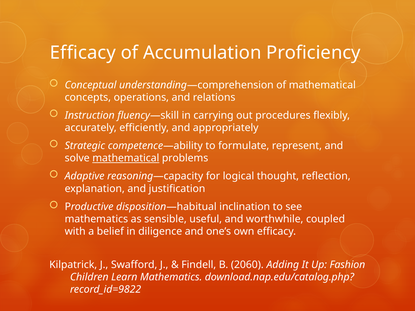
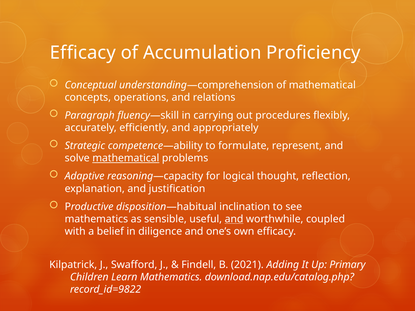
Instruction: Instruction -> Paragraph
and at (234, 219) underline: none -> present
2060: 2060 -> 2021
Fashion: Fashion -> Primary
